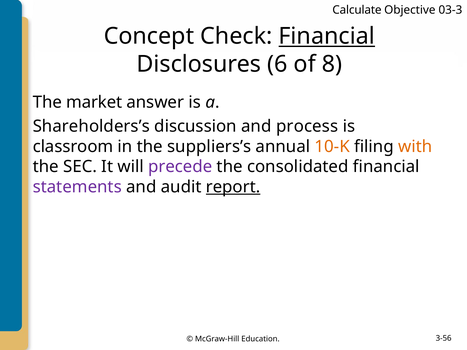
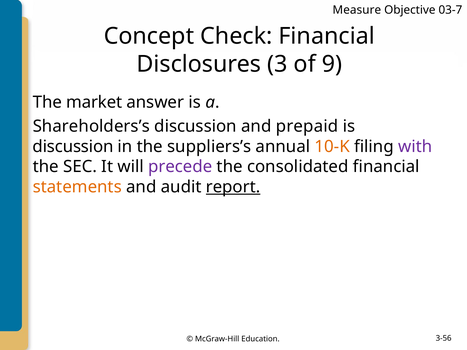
Calculate: Calculate -> Measure
03-3: 03-3 -> 03-7
Financial at (327, 36) underline: present -> none
6: 6 -> 3
8: 8 -> 9
process: process -> prepaid
classroom at (73, 147): classroom -> discussion
with colour: orange -> purple
statements colour: purple -> orange
